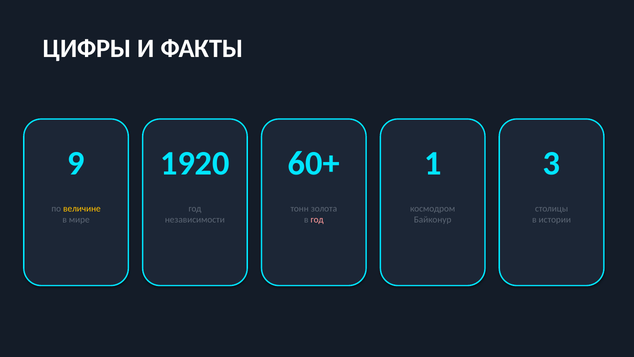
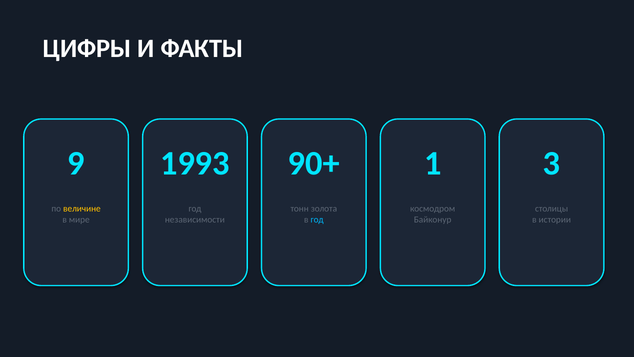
1920: 1920 -> 1993
60+: 60+ -> 90+
год at (317, 219) colour: pink -> light blue
